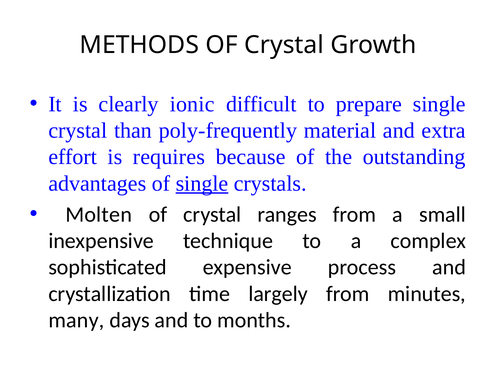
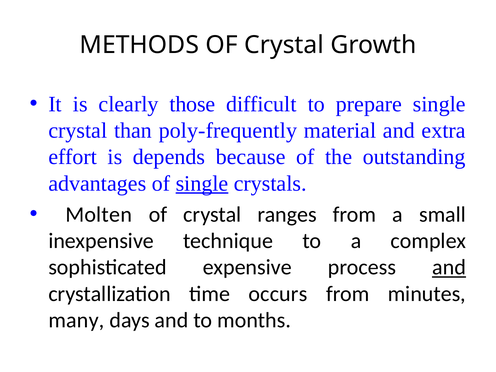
ionic: ionic -> those
requires: requires -> depends
and at (449, 267) underline: none -> present
largely: largely -> occurs
